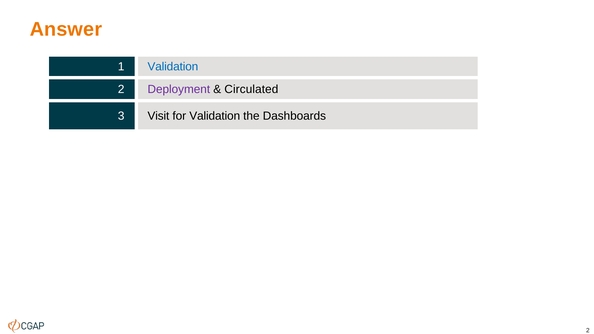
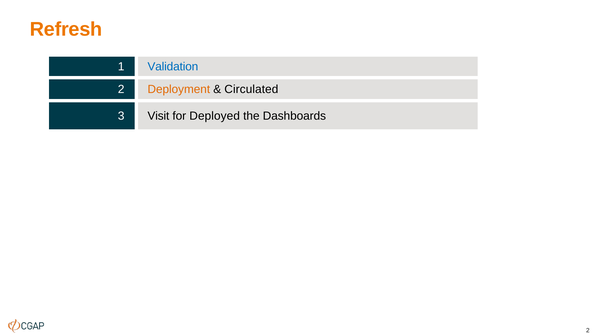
Answer: Answer -> Refresh
Deployment colour: purple -> orange
for Validation: Validation -> Deployed
